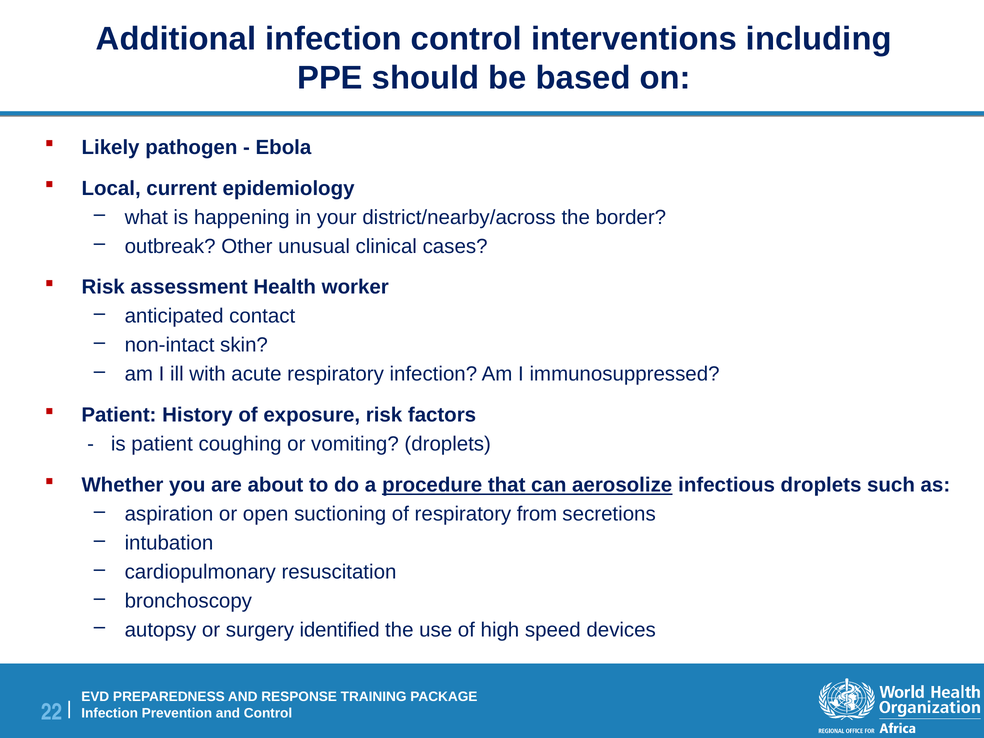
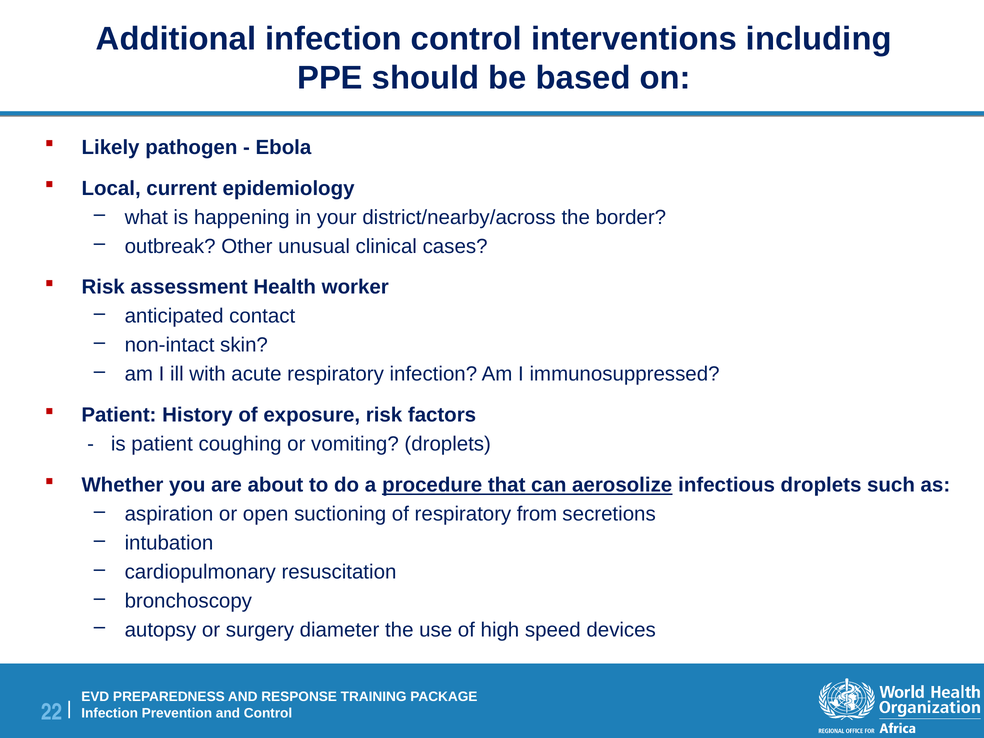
identified: identified -> diameter
